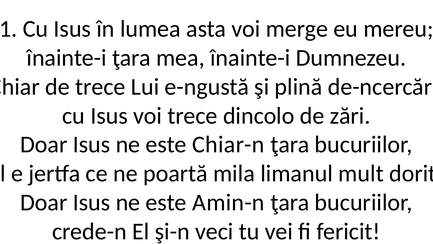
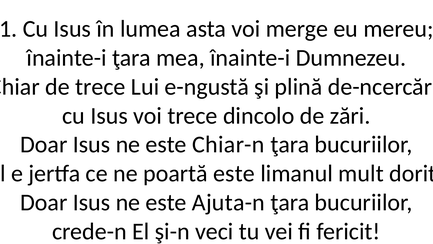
poartă mila: mila -> este
Amin-n: Amin-n -> Ajuta-n
